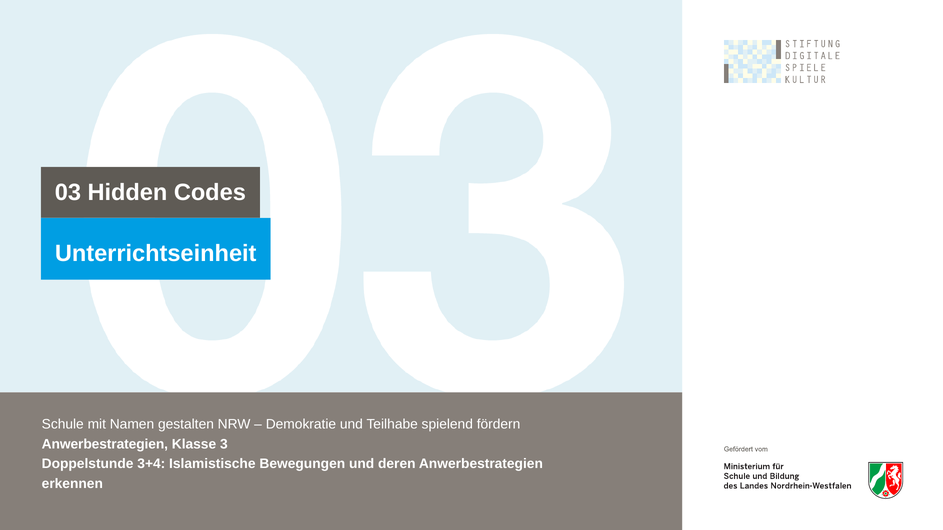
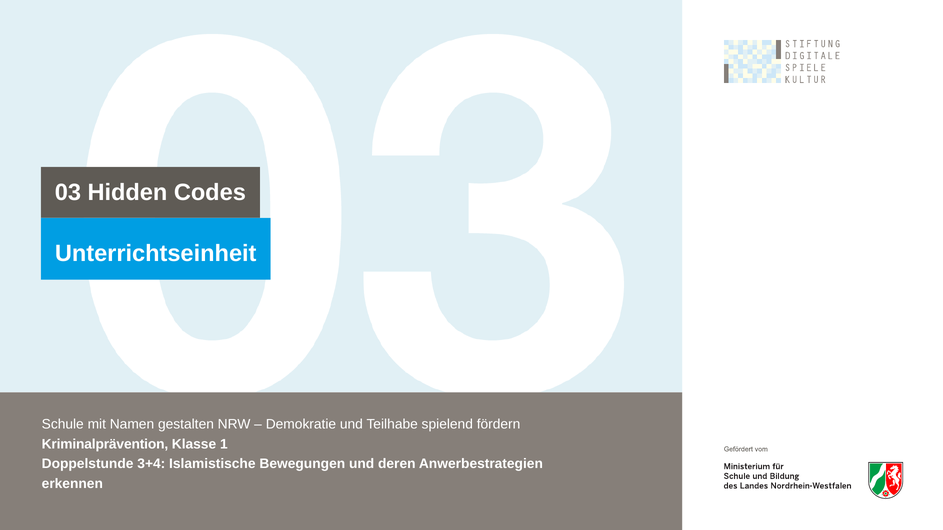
Anwerbestrategien at (105, 445): Anwerbestrategien -> Kriminalprävention
3: 3 -> 1
